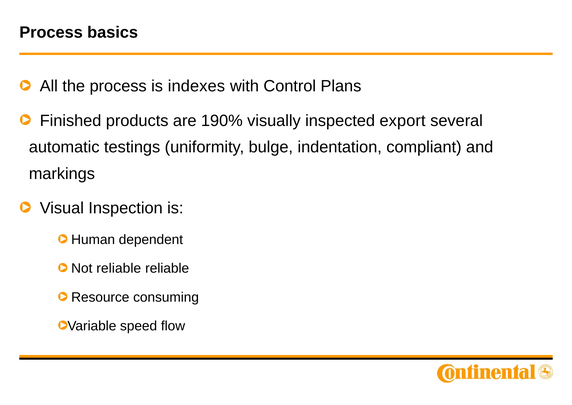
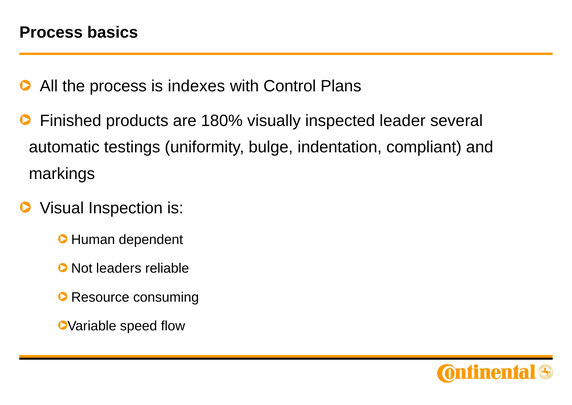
190%: 190% -> 180%
export: export -> leader
Not reliable: reliable -> leaders
